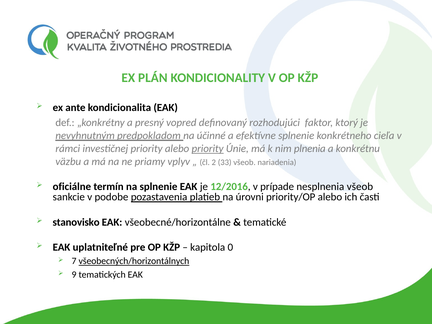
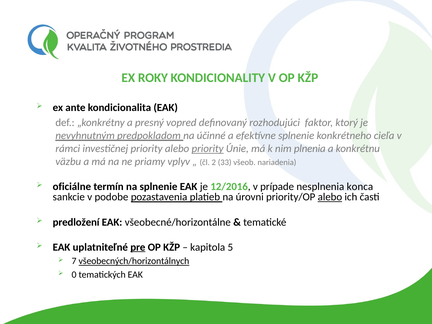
PLÁN: PLÁN -> ROKY
nesplnenia všeob: všeob -> konca
alebo at (330, 197) underline: none -> present
stanovisko: stanovisko -> predložení
pre underline: none -> present
0: 0 -> 5
9: 9 -> 0
